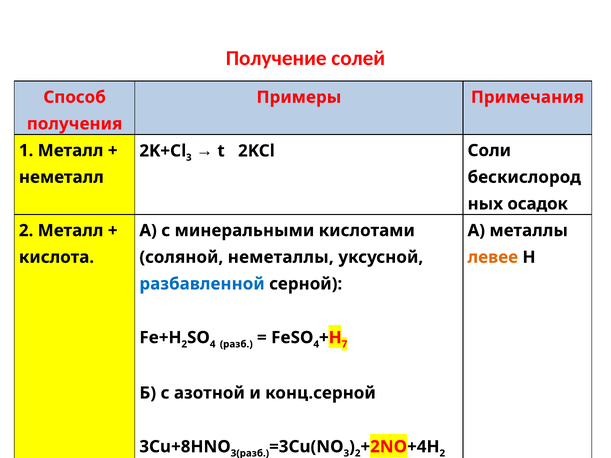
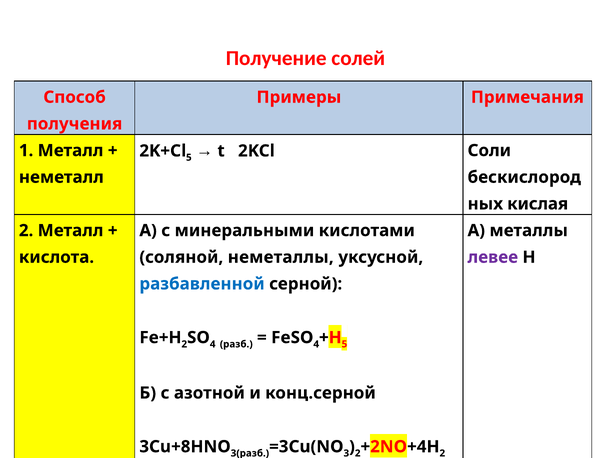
3 at (189, 158): 3 -> 5
осадок: осадок -> кислая
левее colour: orange -> purple
7 at (344, 344): 7 -> 5
